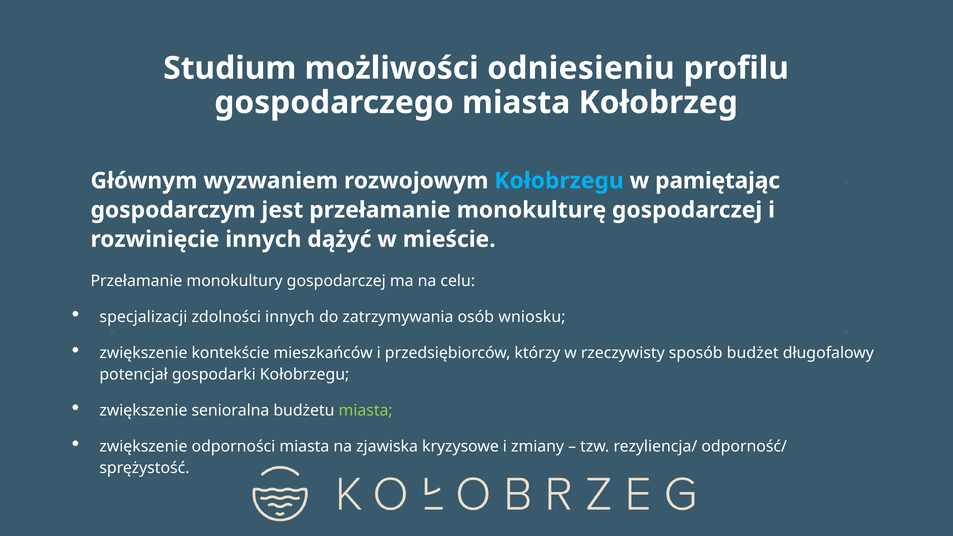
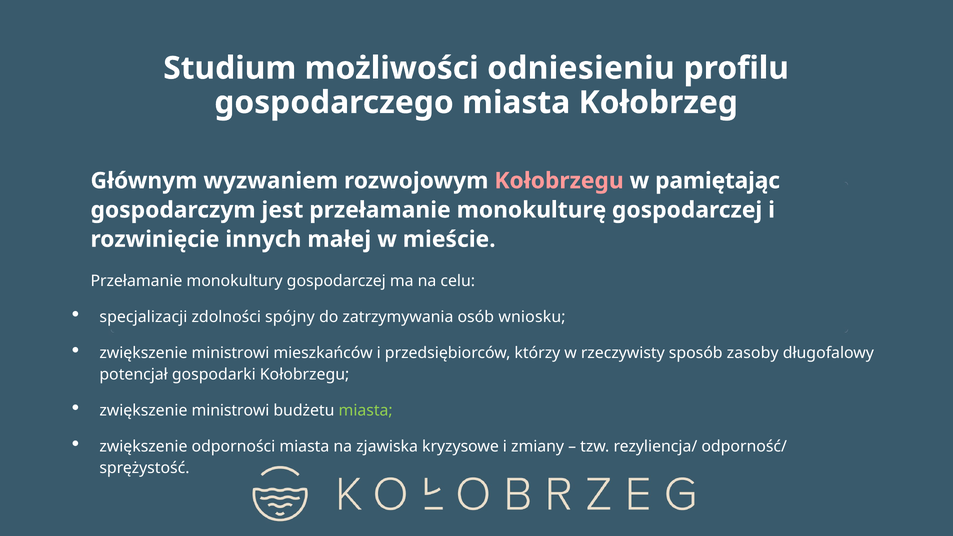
Kołobrzegu at (559, 181) colour: light blue -> pink
dążyć: dążyć -> małej
zdolności innych: innych -> spójny
kontekście at (231, 353): kontekście -> ministrowi
budżet: budżet -> zasoby
senioralna at (230, 411): senioralna -> ministrowi
